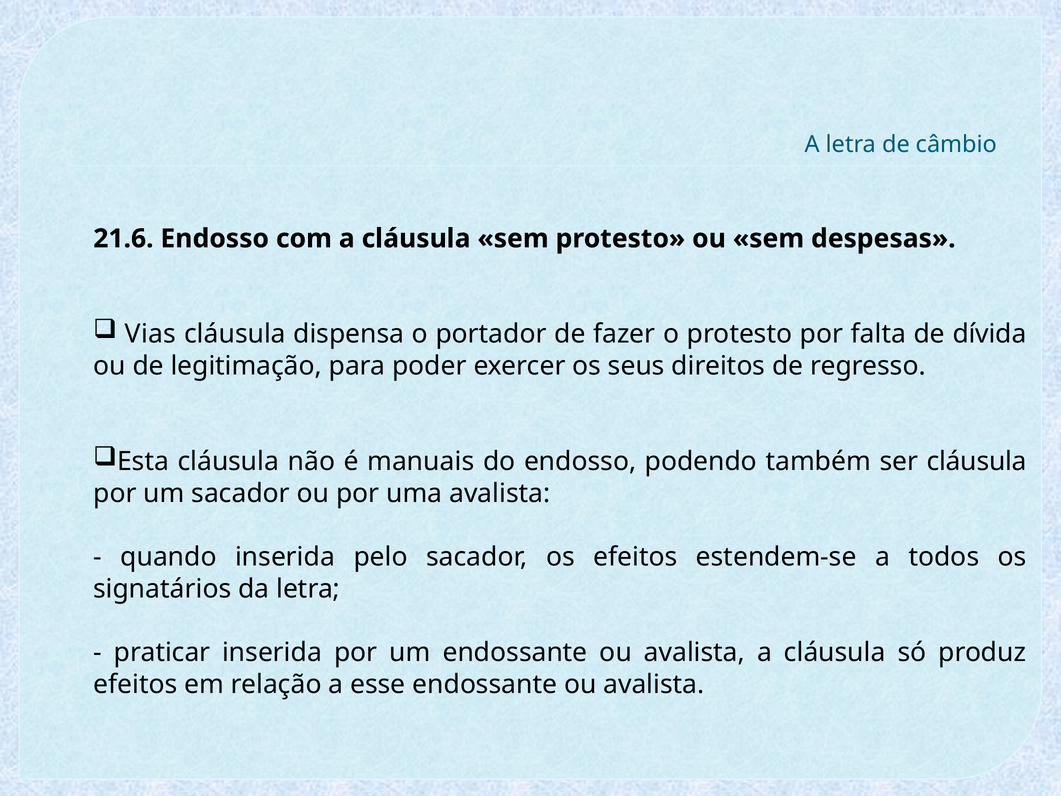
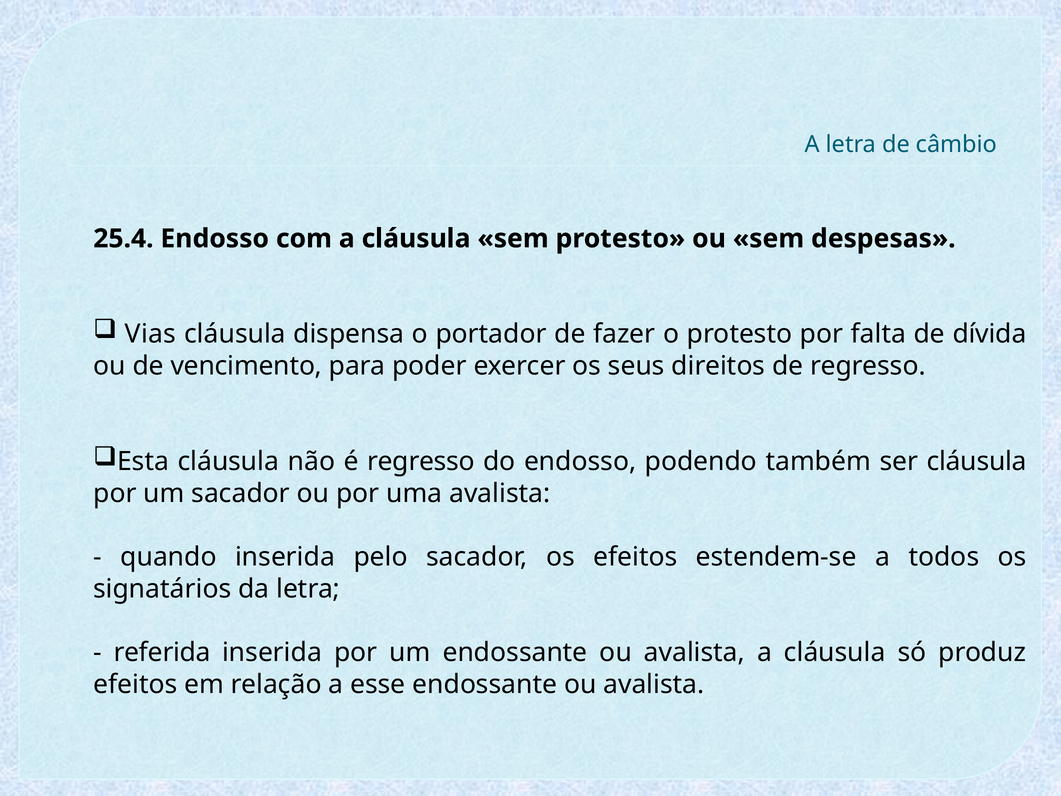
21.6: 21.6 -> 25.4
legitimação: legitimação -> vencimento
é manuais: manuais -> regresso
praticar: praticar -> referida
